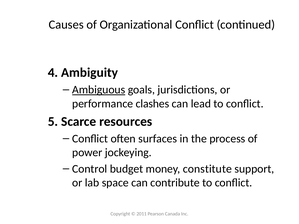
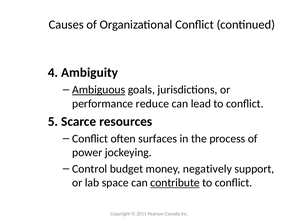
clashes: clashes -> reduce
constitute: constitute -> negatively
contribute underline: none -> present
